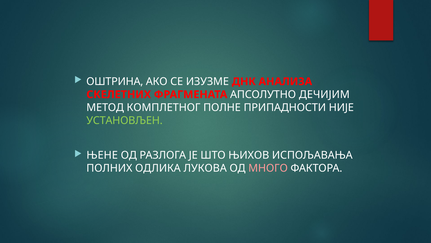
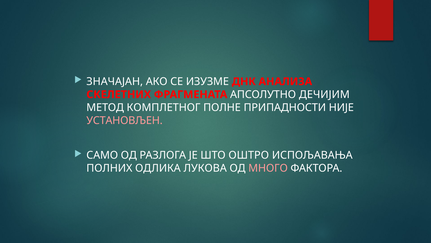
ОШТРИНА: ОШТРИНА -> ЗНАЧАЈАН
УСТАНОВЉЕН colour: light green -> pink
ЊЕНЕ: ЊЕНЕ -> САМО
ЊИХОВ: ЊИХОВ -> ОШТРО
